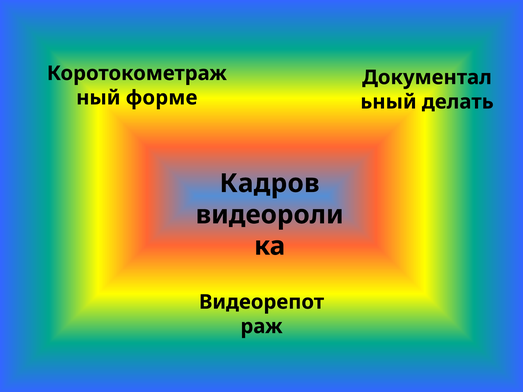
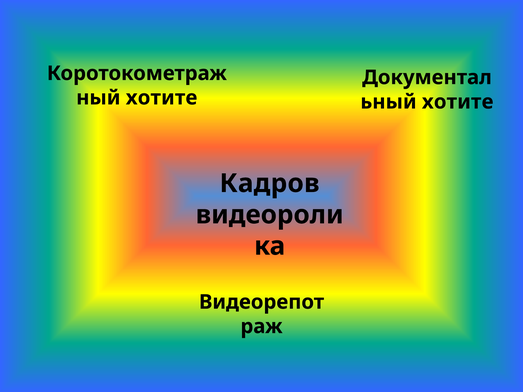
форме at (162, 98): форме -> хотите
делать at (458, 102): делать -> хотите
